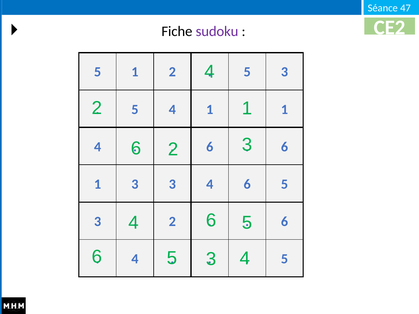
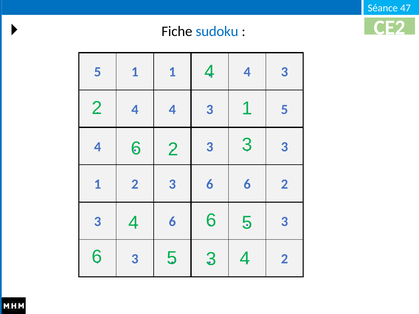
sudoku colour: purple -> blue
1 2: 2 -> 1
5 at (247, 72): 5 -> 4
5 at (135, 110): 5 -> 4
1 at (210, 110): 1 -> 3
1 at (285, 110): 1 -> 5
6 at (210, 147): 6 -> 3
6 at (285, 147): 6 -> 3
1 3: 3 -> 2
4 at (210, 184): 4 -> 6
5 at (285, 184): 5 -> 2
2 at (172, 222): 2 -> 6
6 at (285, 222): 6 -> 3
4 at (135, 259): 4 -> 3
5 at (285, 259): 5 -> 2
